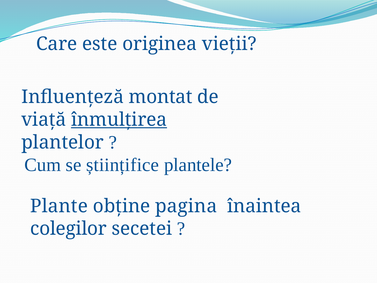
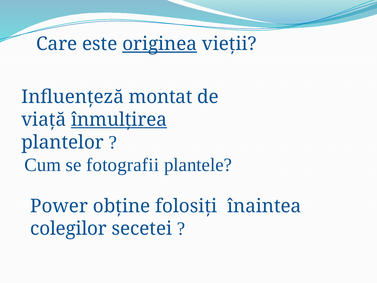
originea underline: none -> present
științifice: științifice -> fotografii
Plante: Plante -> Power
pagina: pagina -> folosiți
